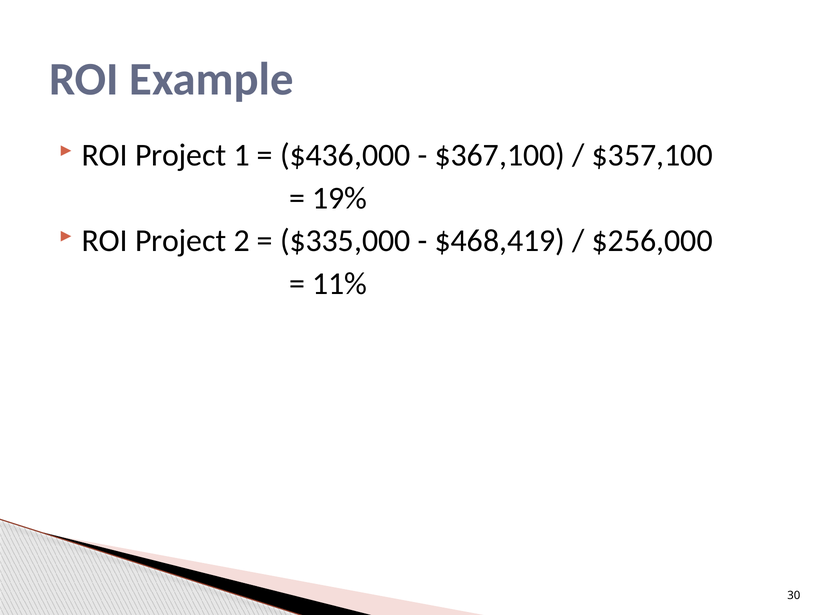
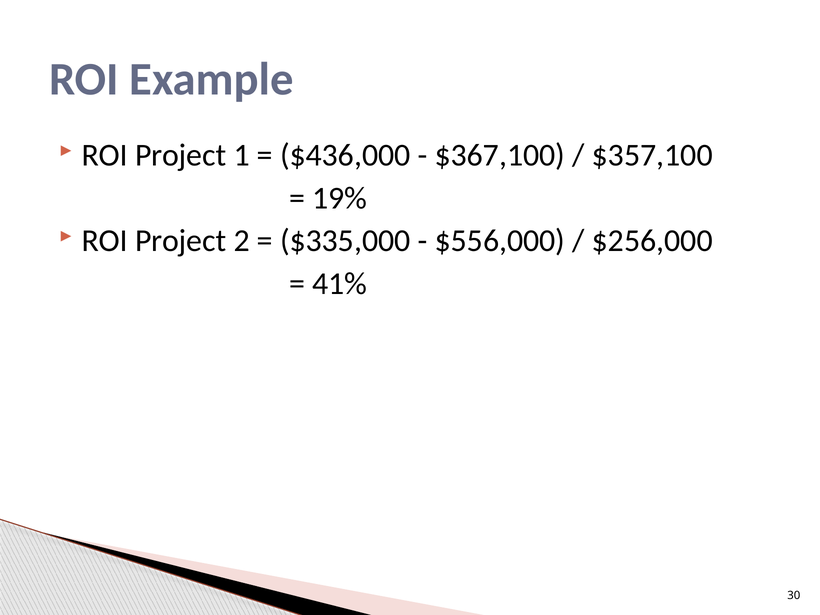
$468,419: $468,419 -> $556,000
11%: 11% -> 41%
